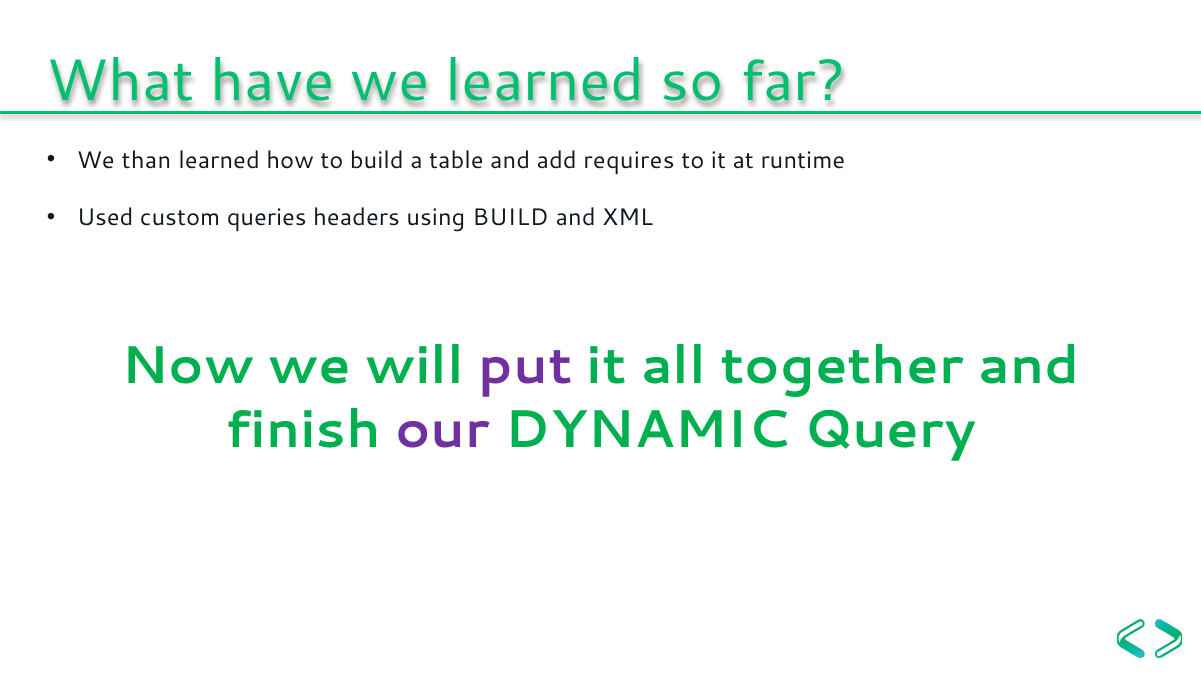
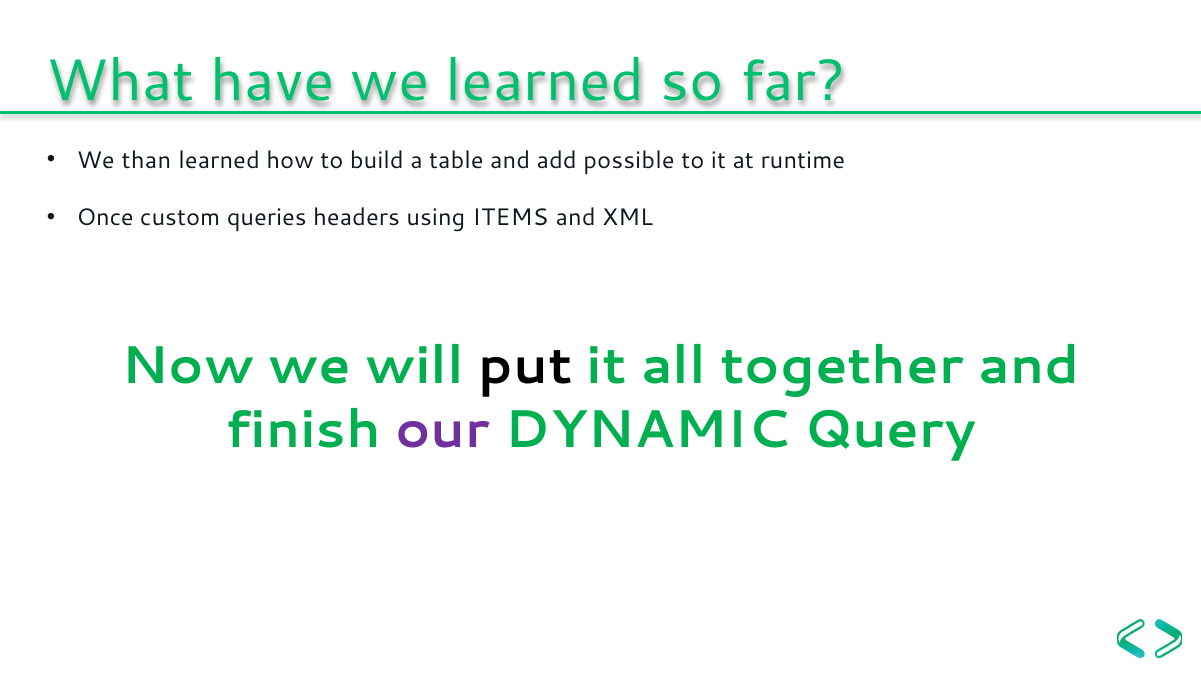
requires: requires -> possible
Used: Used -> Once
using BUILD: BUILD -> ITEMS
put colour: purple -> black
